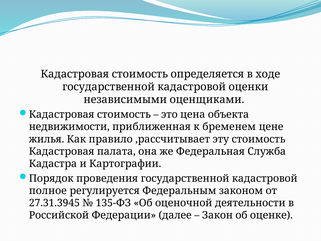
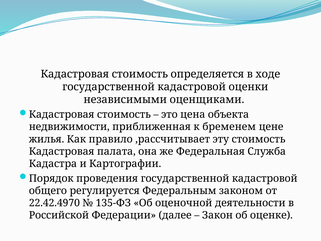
полное: полное -> общего
27.31.3945: 27.31.3945 -> 22.42.4970
